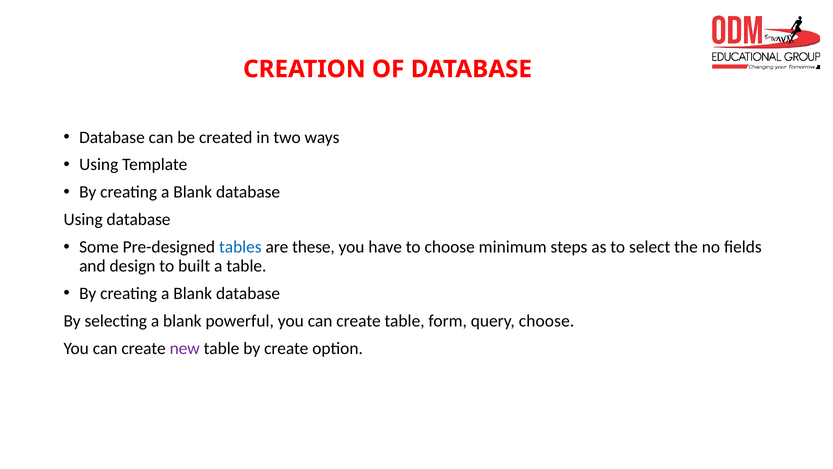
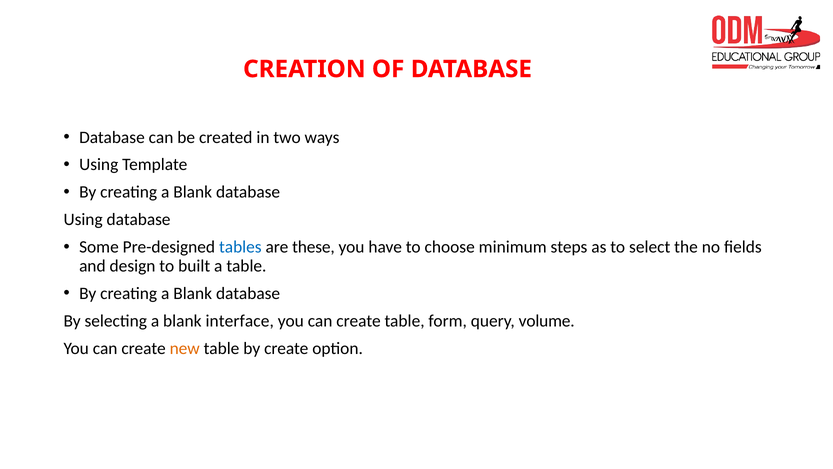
powerful: powerful -> interface
query choose: choose -> volume
new colour: purple -> orange
